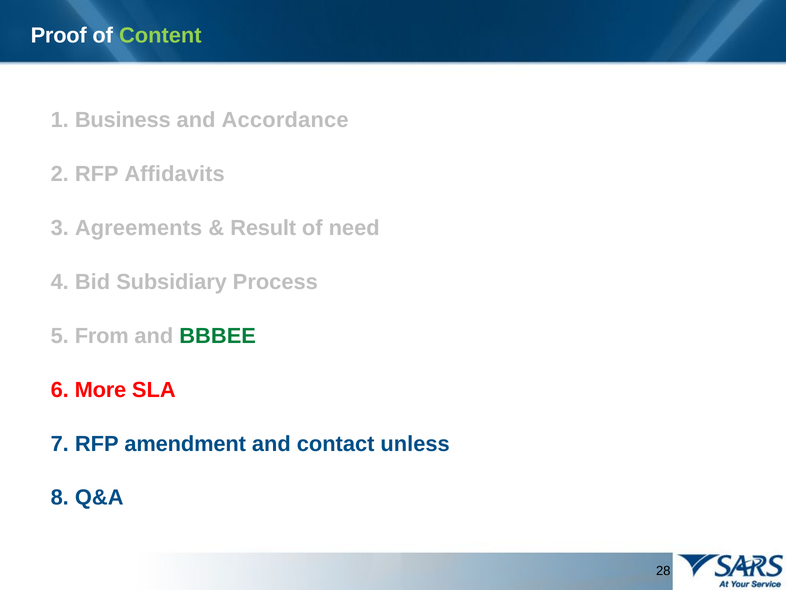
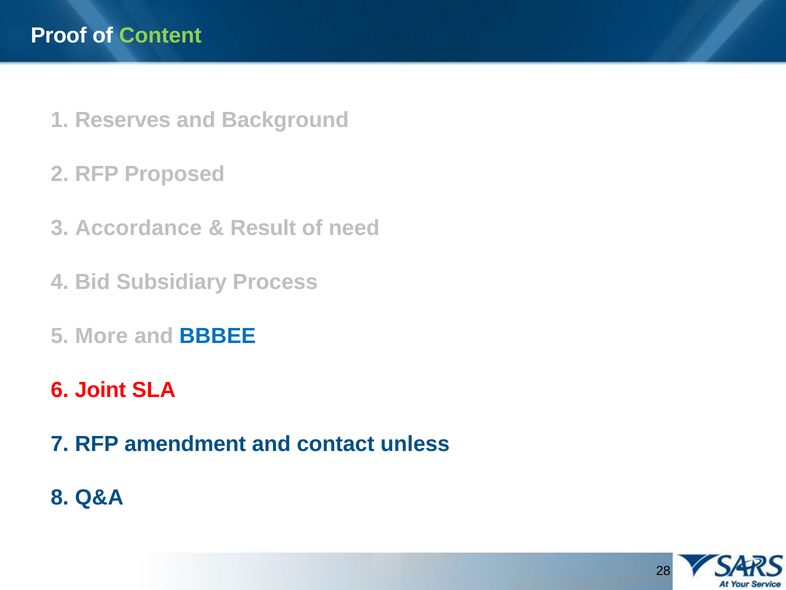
Business: Business -> Reserves
Accordance: Accordance -> Background
Affidavits: Affidavits -> Proposed
Agreements: Agreements -> Accordance
From: From -> More
BBBEE colour: green -> blue
More: More -> Joint
